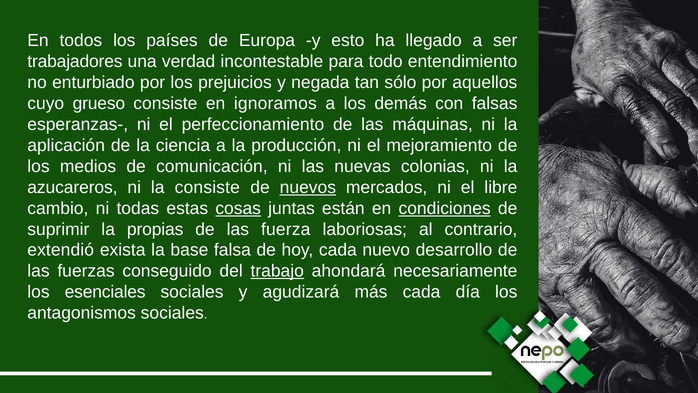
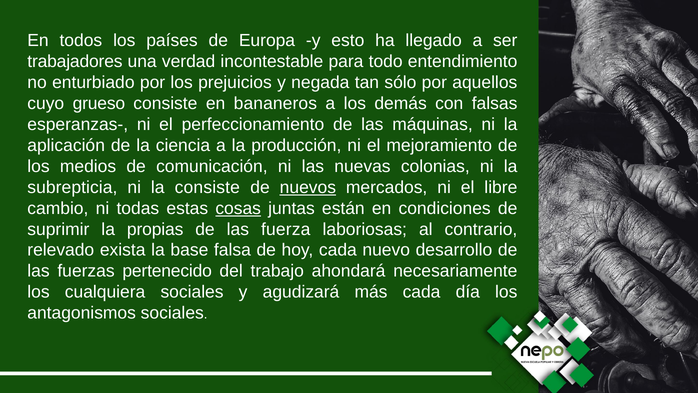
ignoramos: ignoramos -> bananeros
azucareros: azucareros -> subrepticia
condiciones underline: present -> none
extendió: extendió -> relevado
conseguido: conseguido -> pertenecido
trabajo underline: present -> none
esenciales: esenciales -> cualquiera
